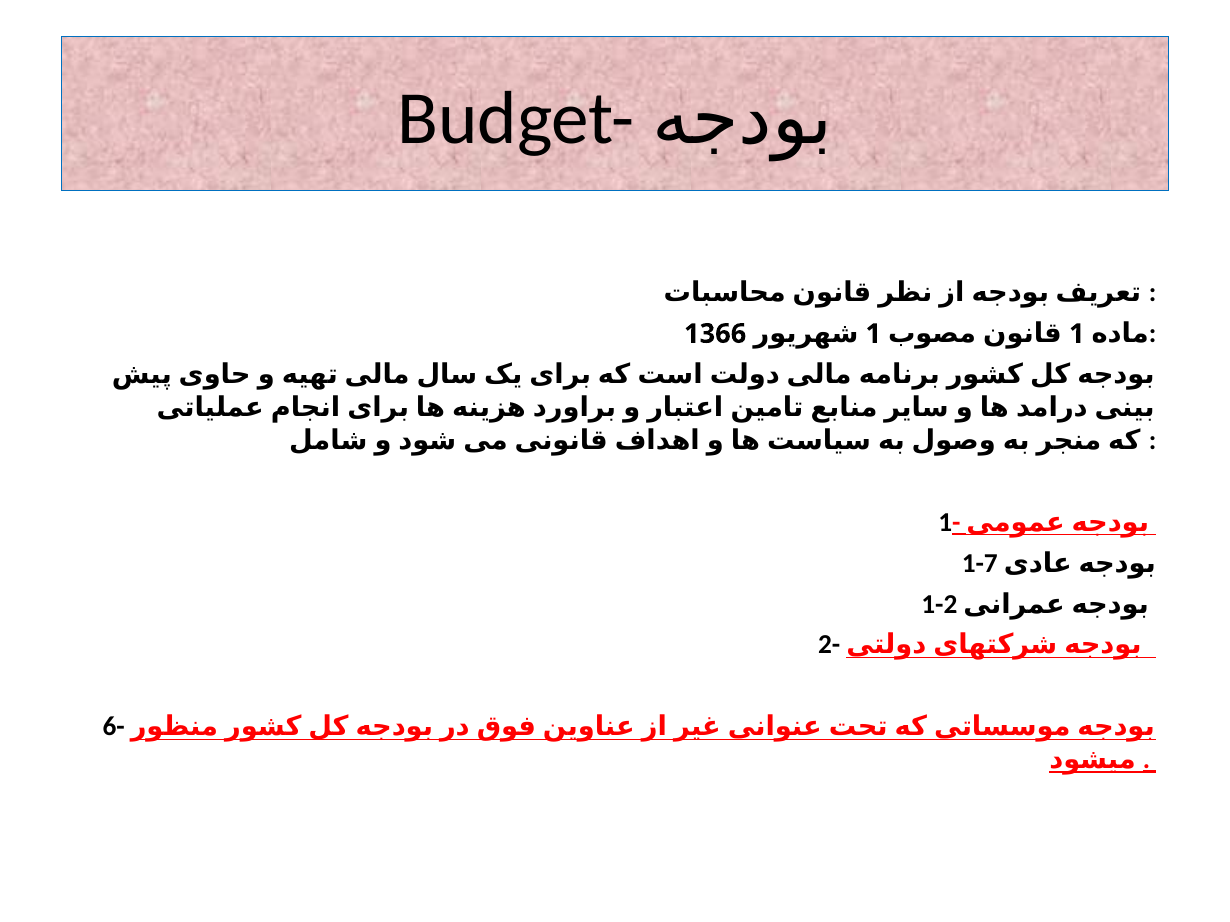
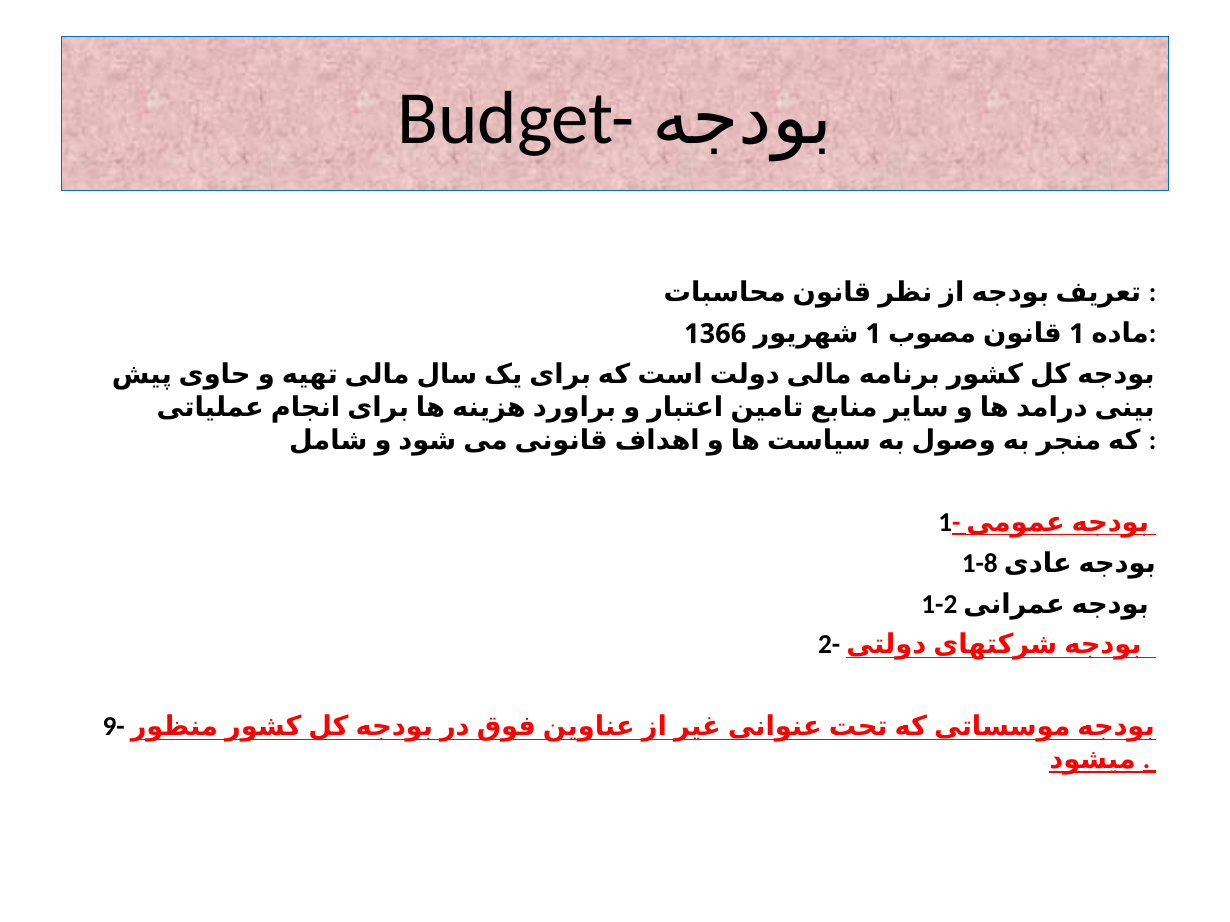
1-7: 1-7 -> 1-8
6-: 6- -> 9-
